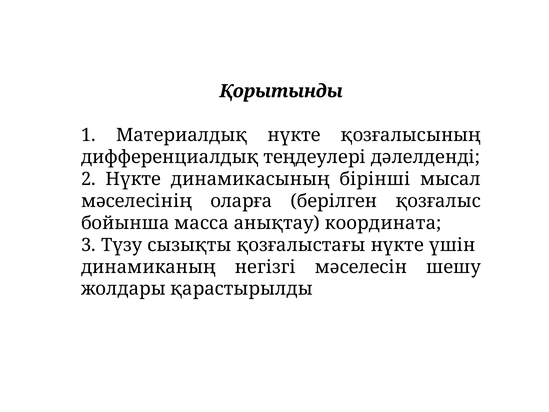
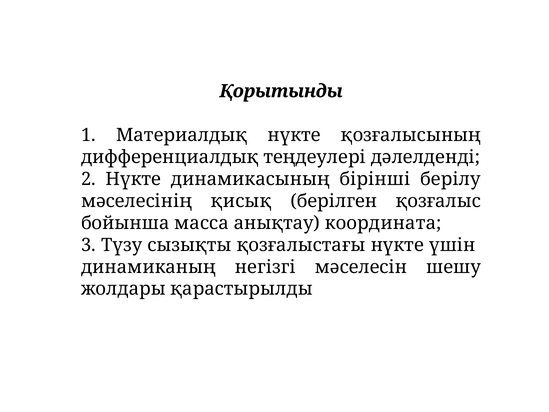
мысал: мысал -> берілу
оларға: оларға -> қисық
